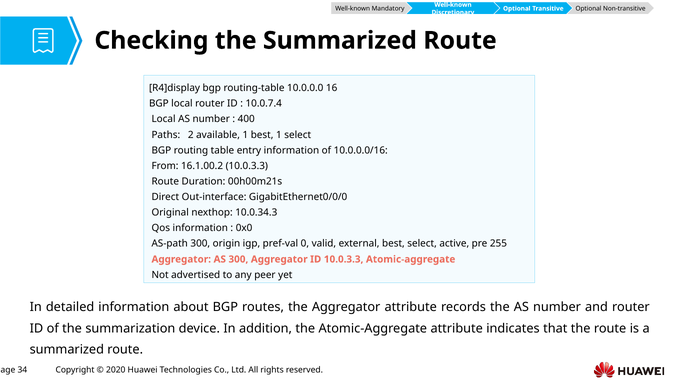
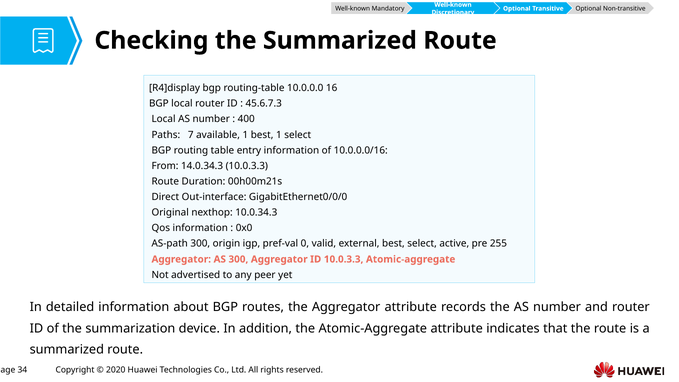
10.0.7.4: 10.0.7.4 -> 45.6.7.3
2: 2 -> 7
16.1.00.2: 16.1.00.2 -> 14.0.34.3
